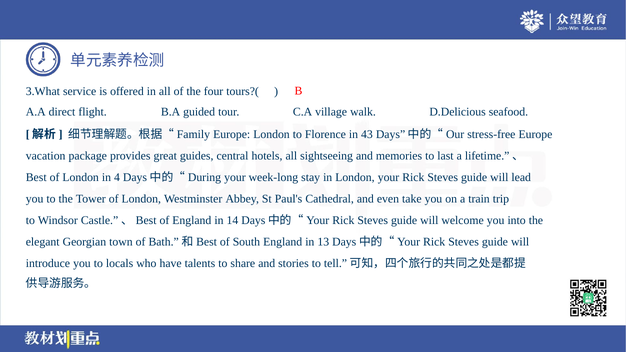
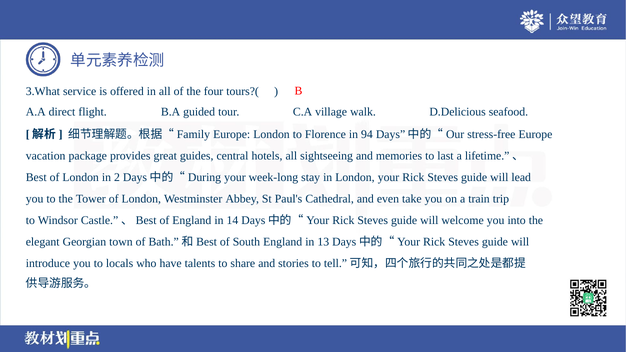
43: 43 -> 94
4: 4 -> 2
